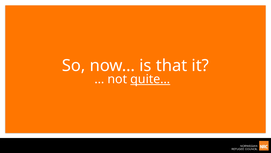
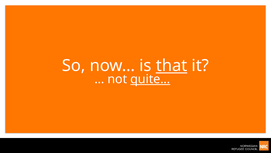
that underline: none -> present
